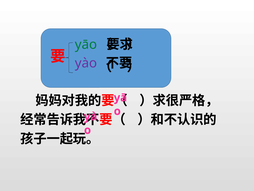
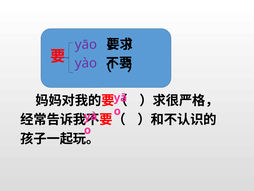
yāo colour: green -> purple
